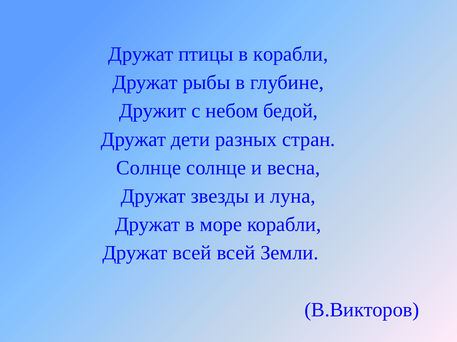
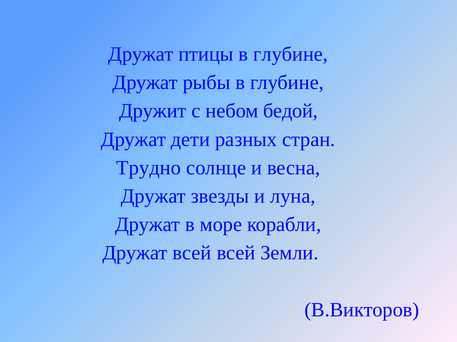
птицы в корабли: корабли -> глубине
Солнце at (149, 168): Солнце -> Трудно
